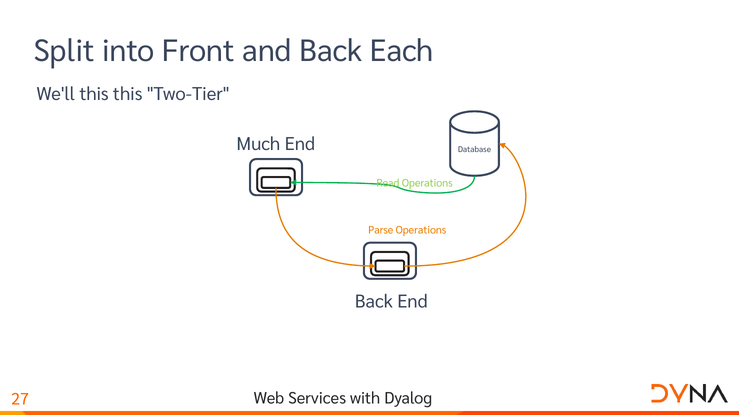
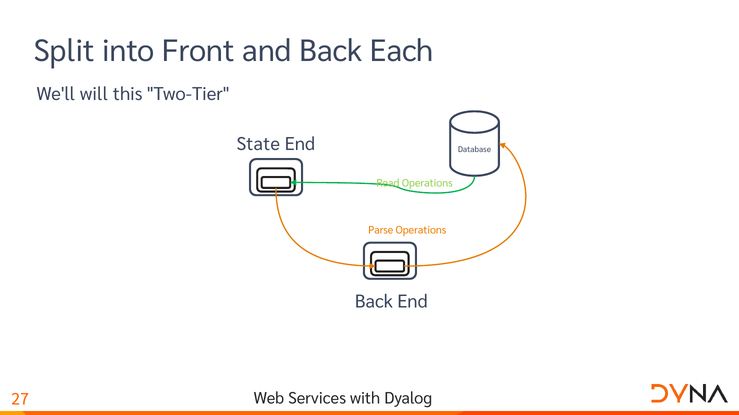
We'll this: this -> will
Much: Much -> State
